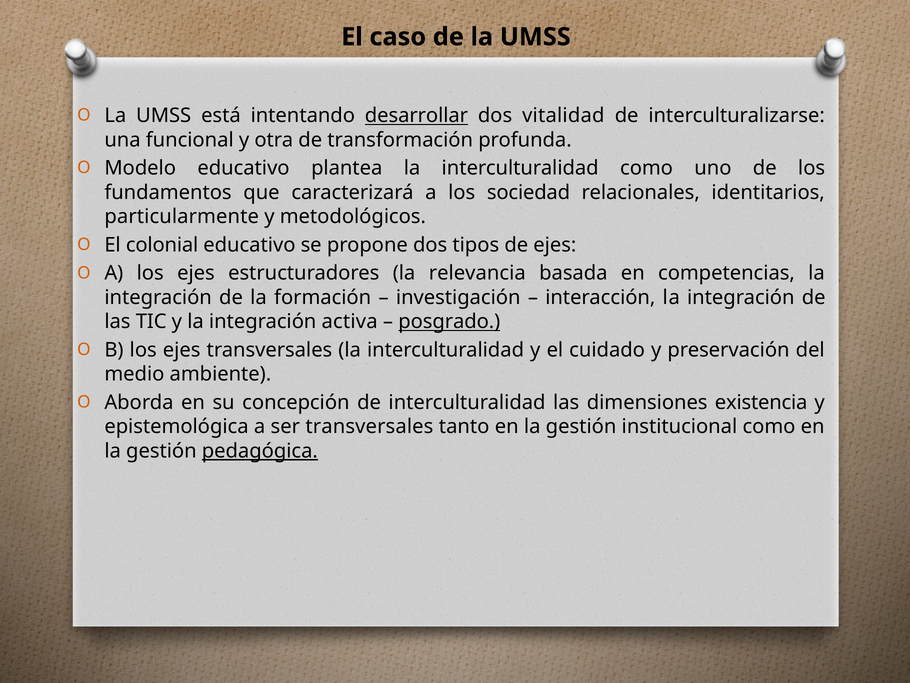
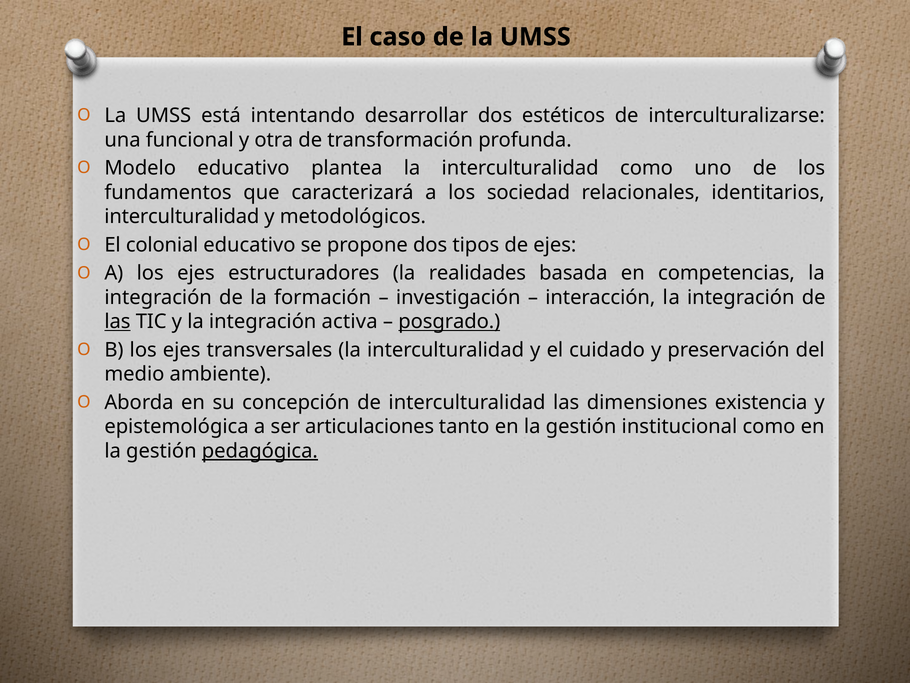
desarrollar underline: present -> none
vitalidad: vitalidad -> estéticos
particularmente at (182, 217): particularmente -> interculturalidad
relevancia: relevancia -> realidades
las at (117, 322) underline: none -> present
ser transversales: transversales -> articulaciones
